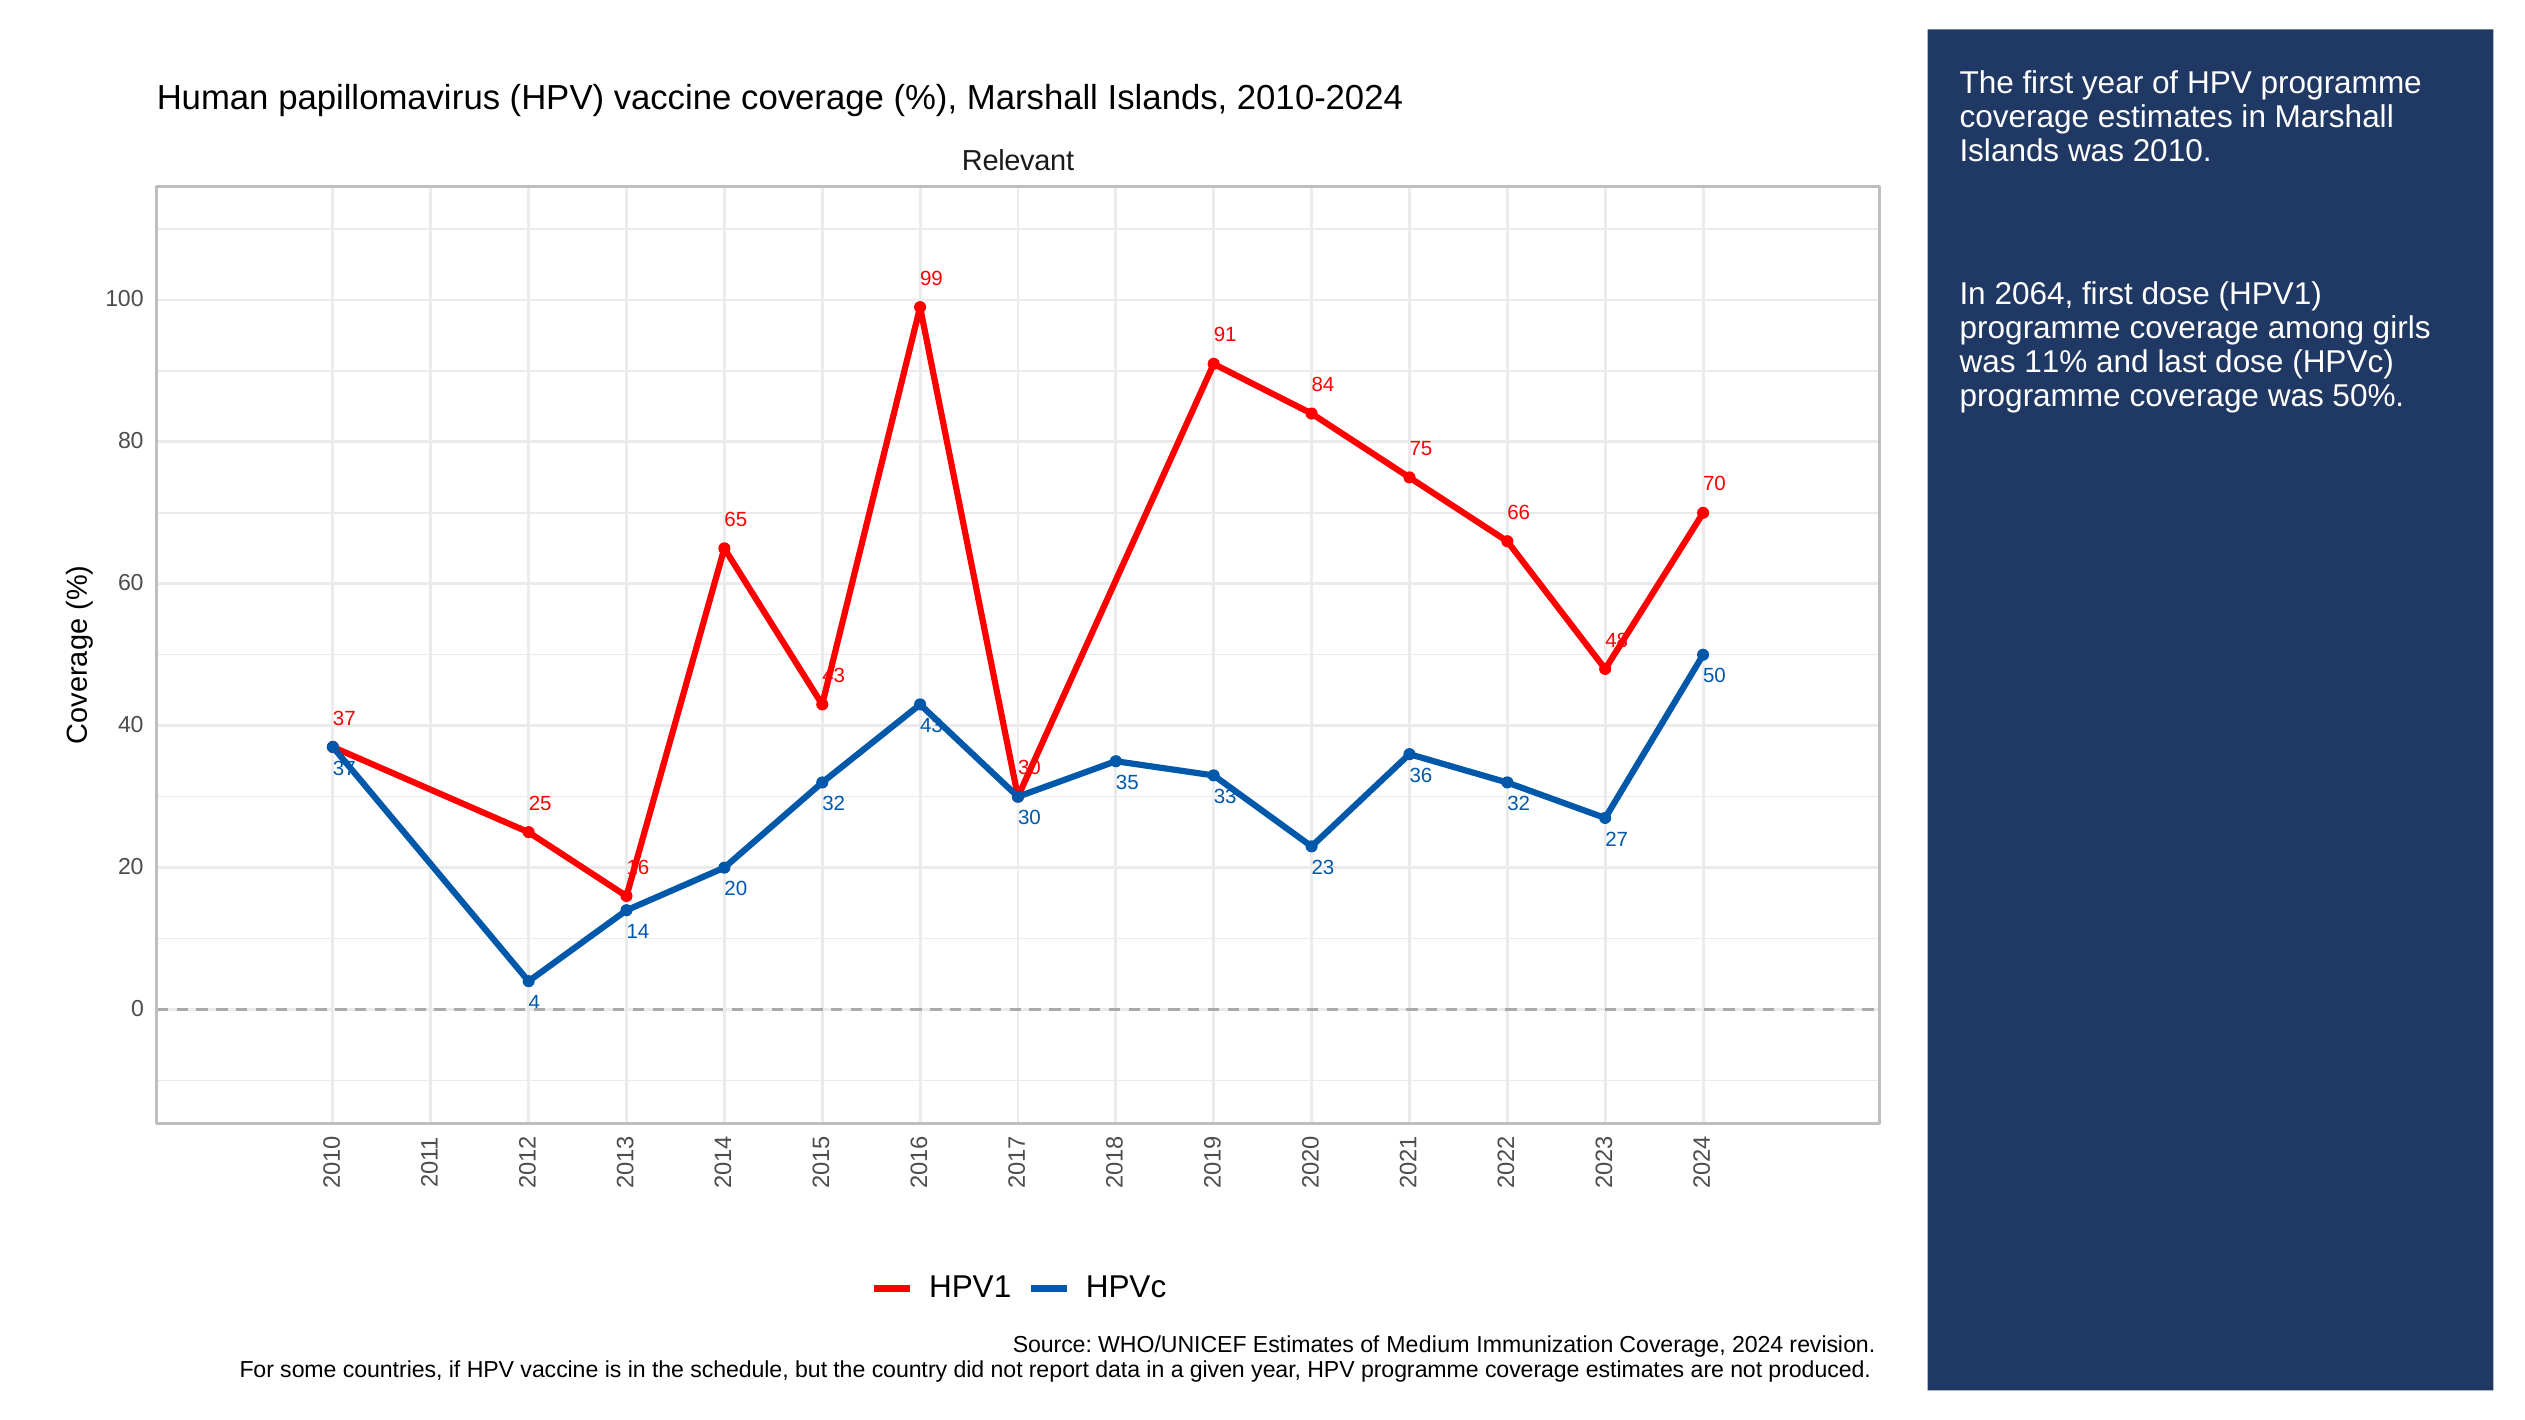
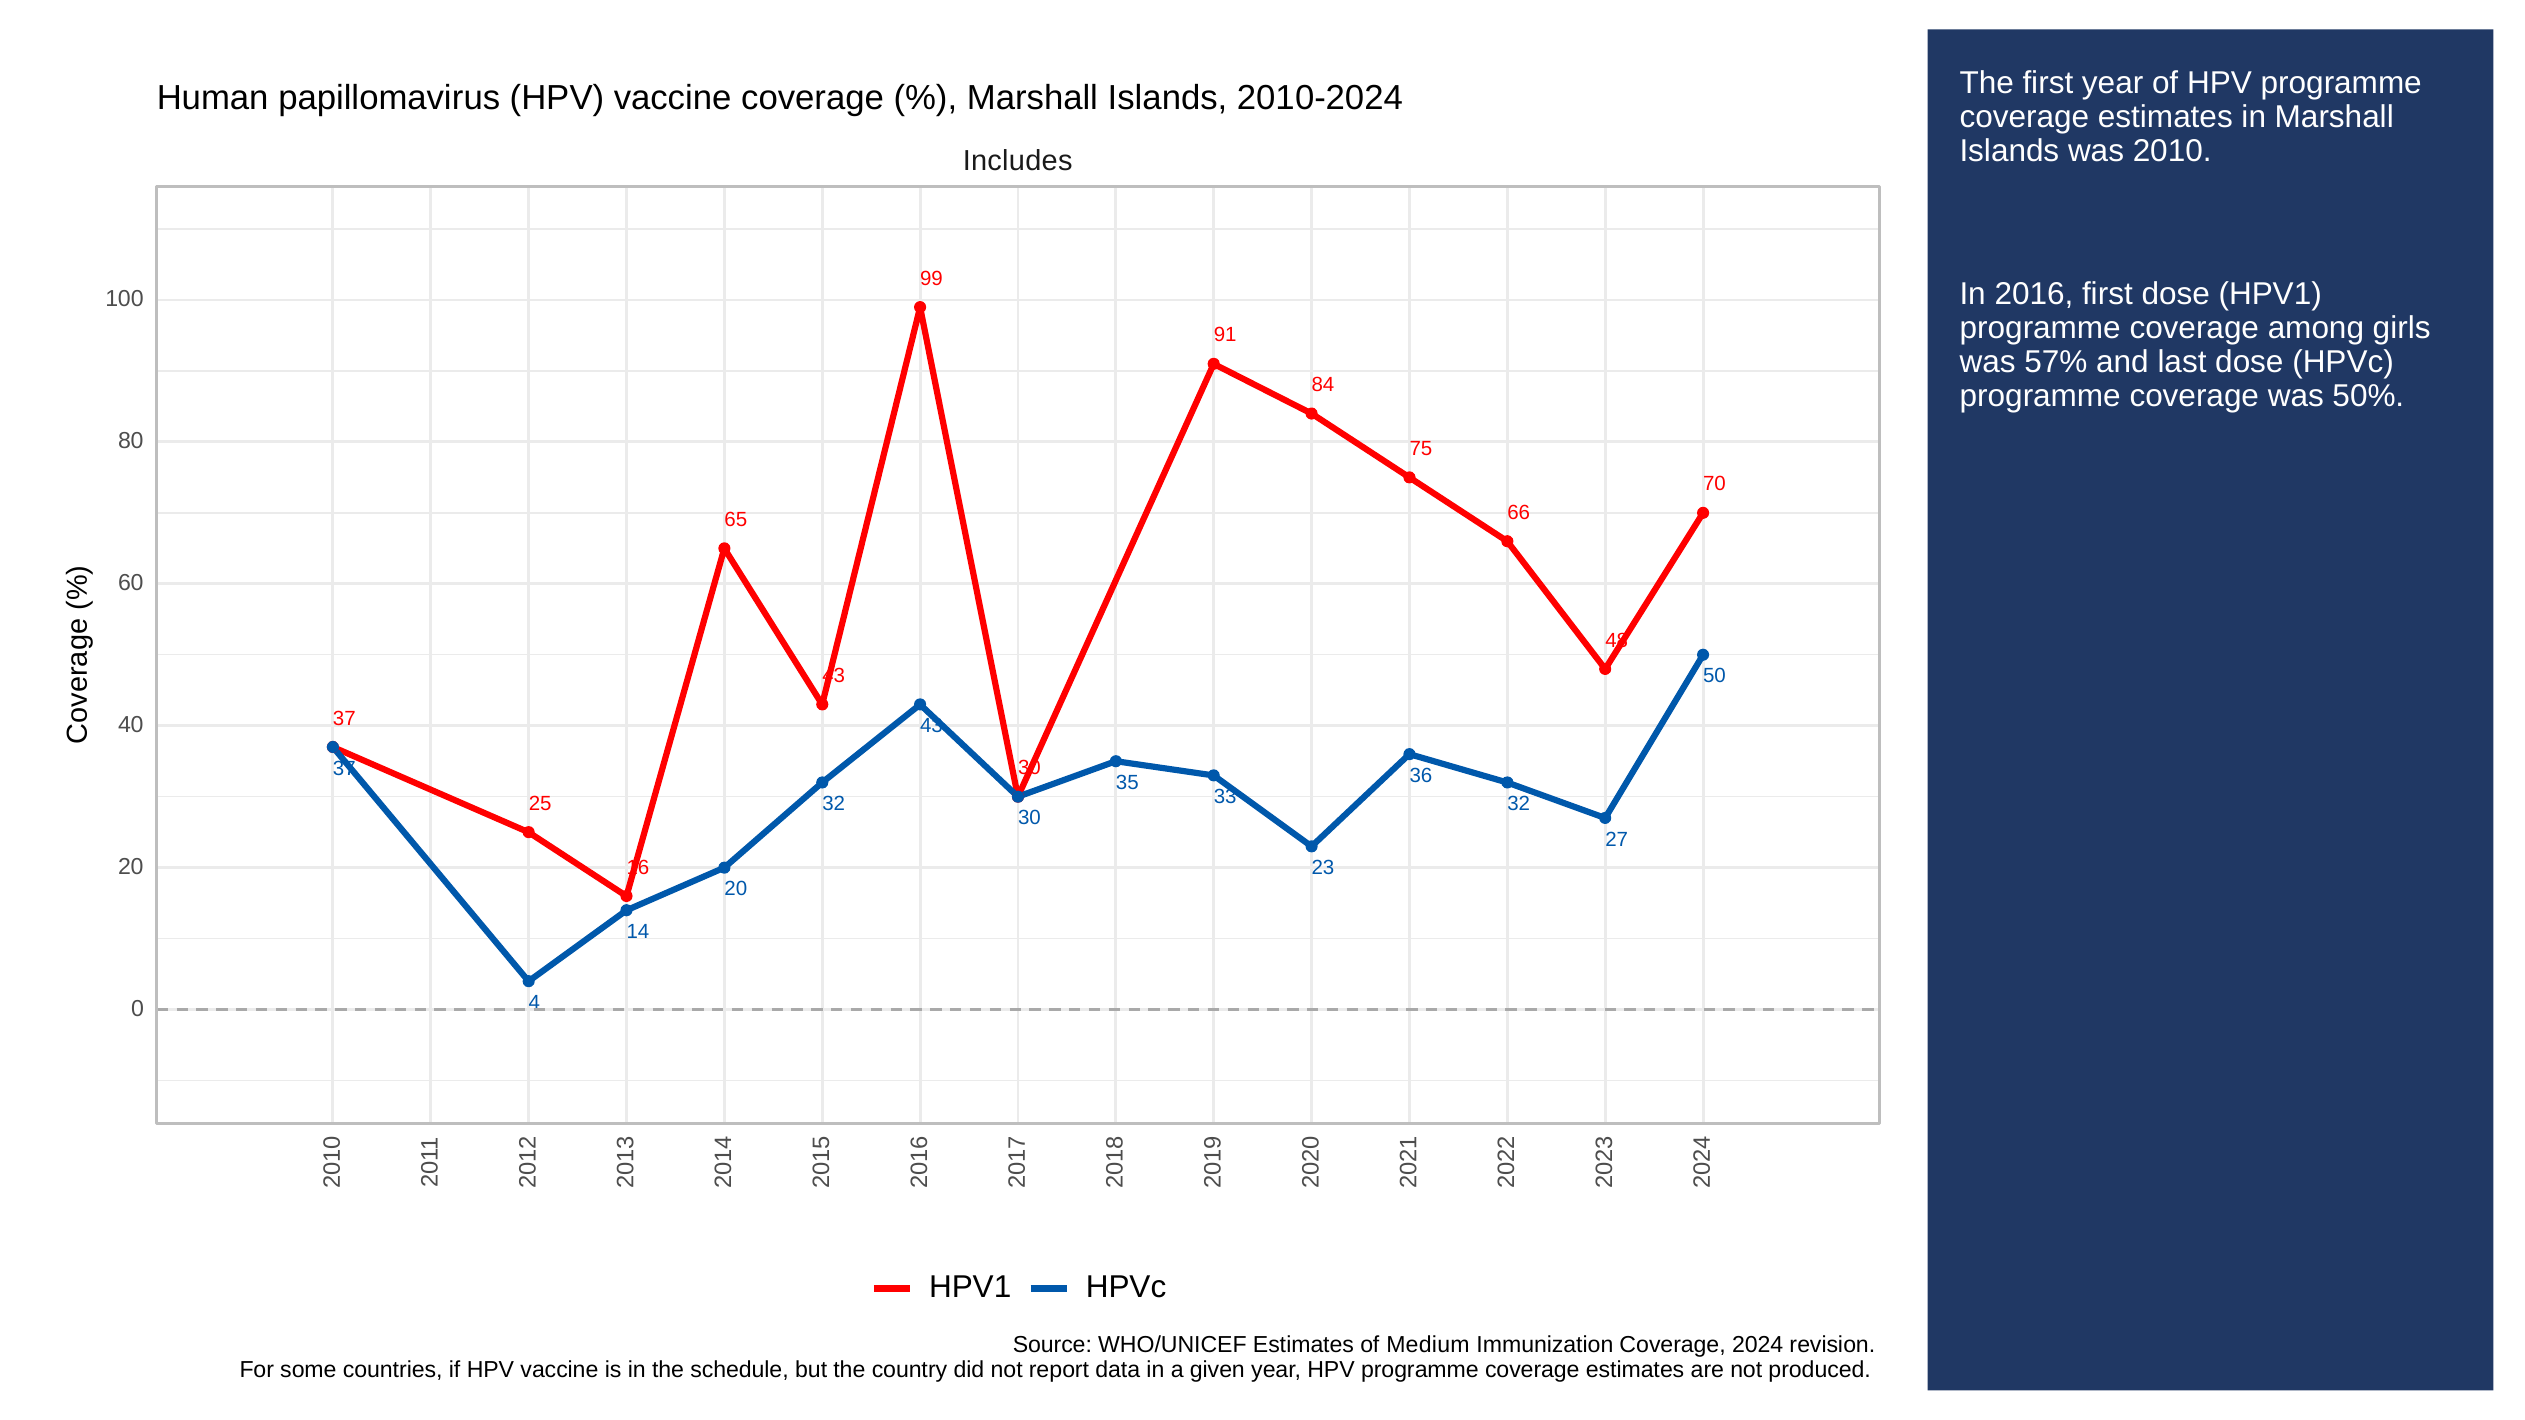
Relevant: Relevant -> Includes
2064: 2064 -> 2016
11%: 11% -> 57%
